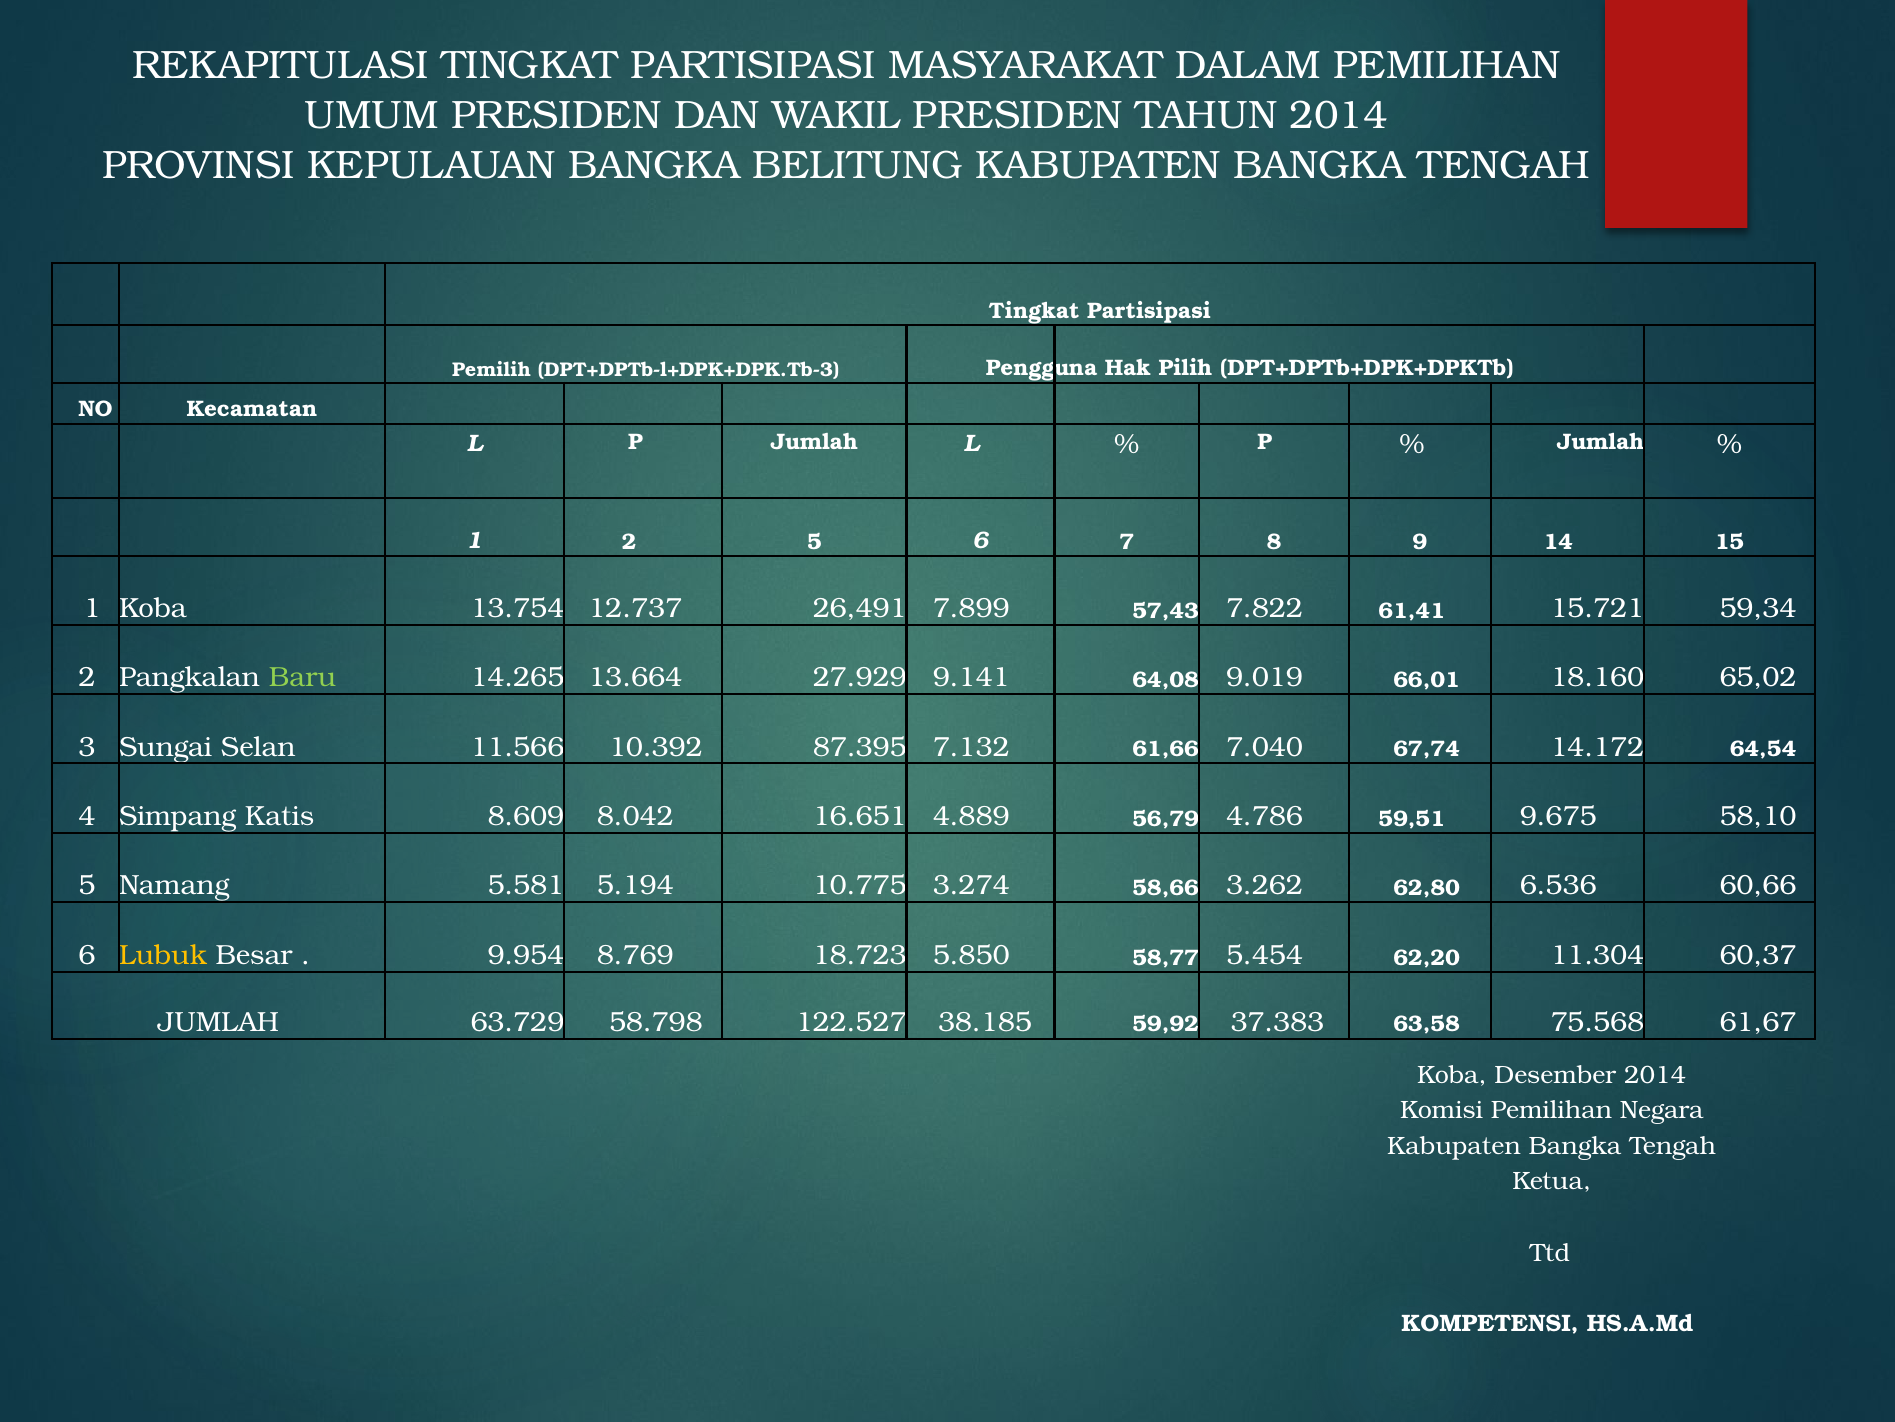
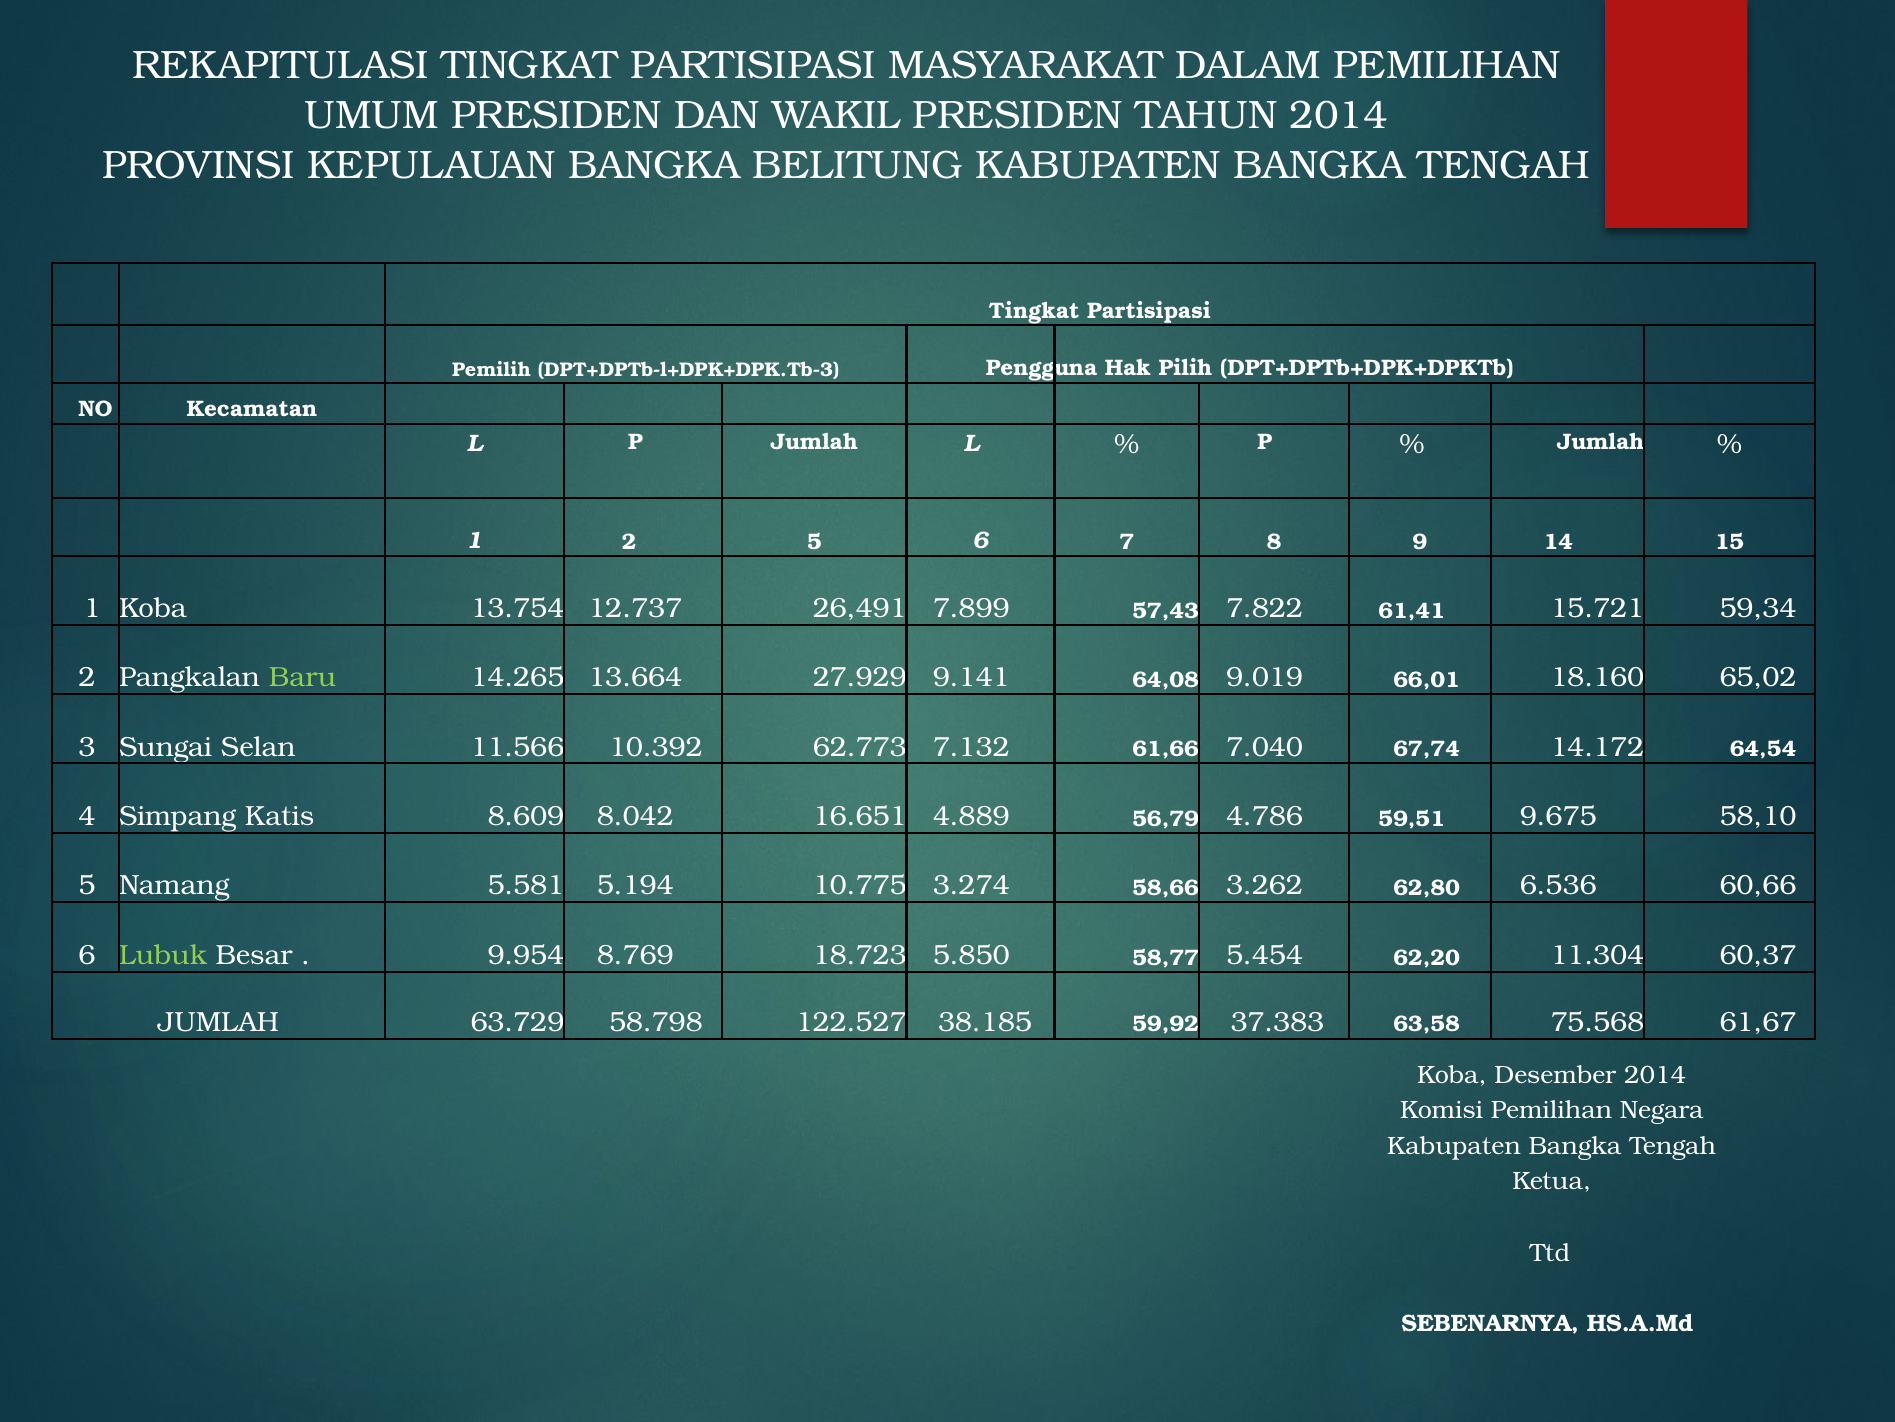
87.395: 87.395 -> 62.773
Lubuk colour: yellow -> light green
KOMPETENSI: KOMPETENSI -> SEBENARNYA
